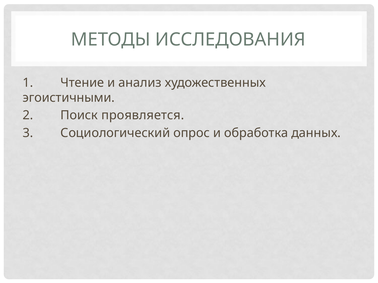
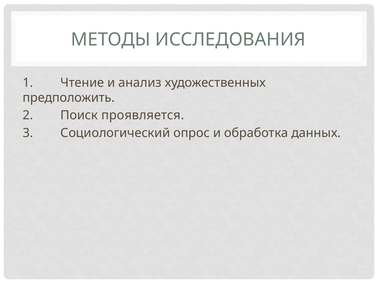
эгоистичными: эгоистичными -> предположить
